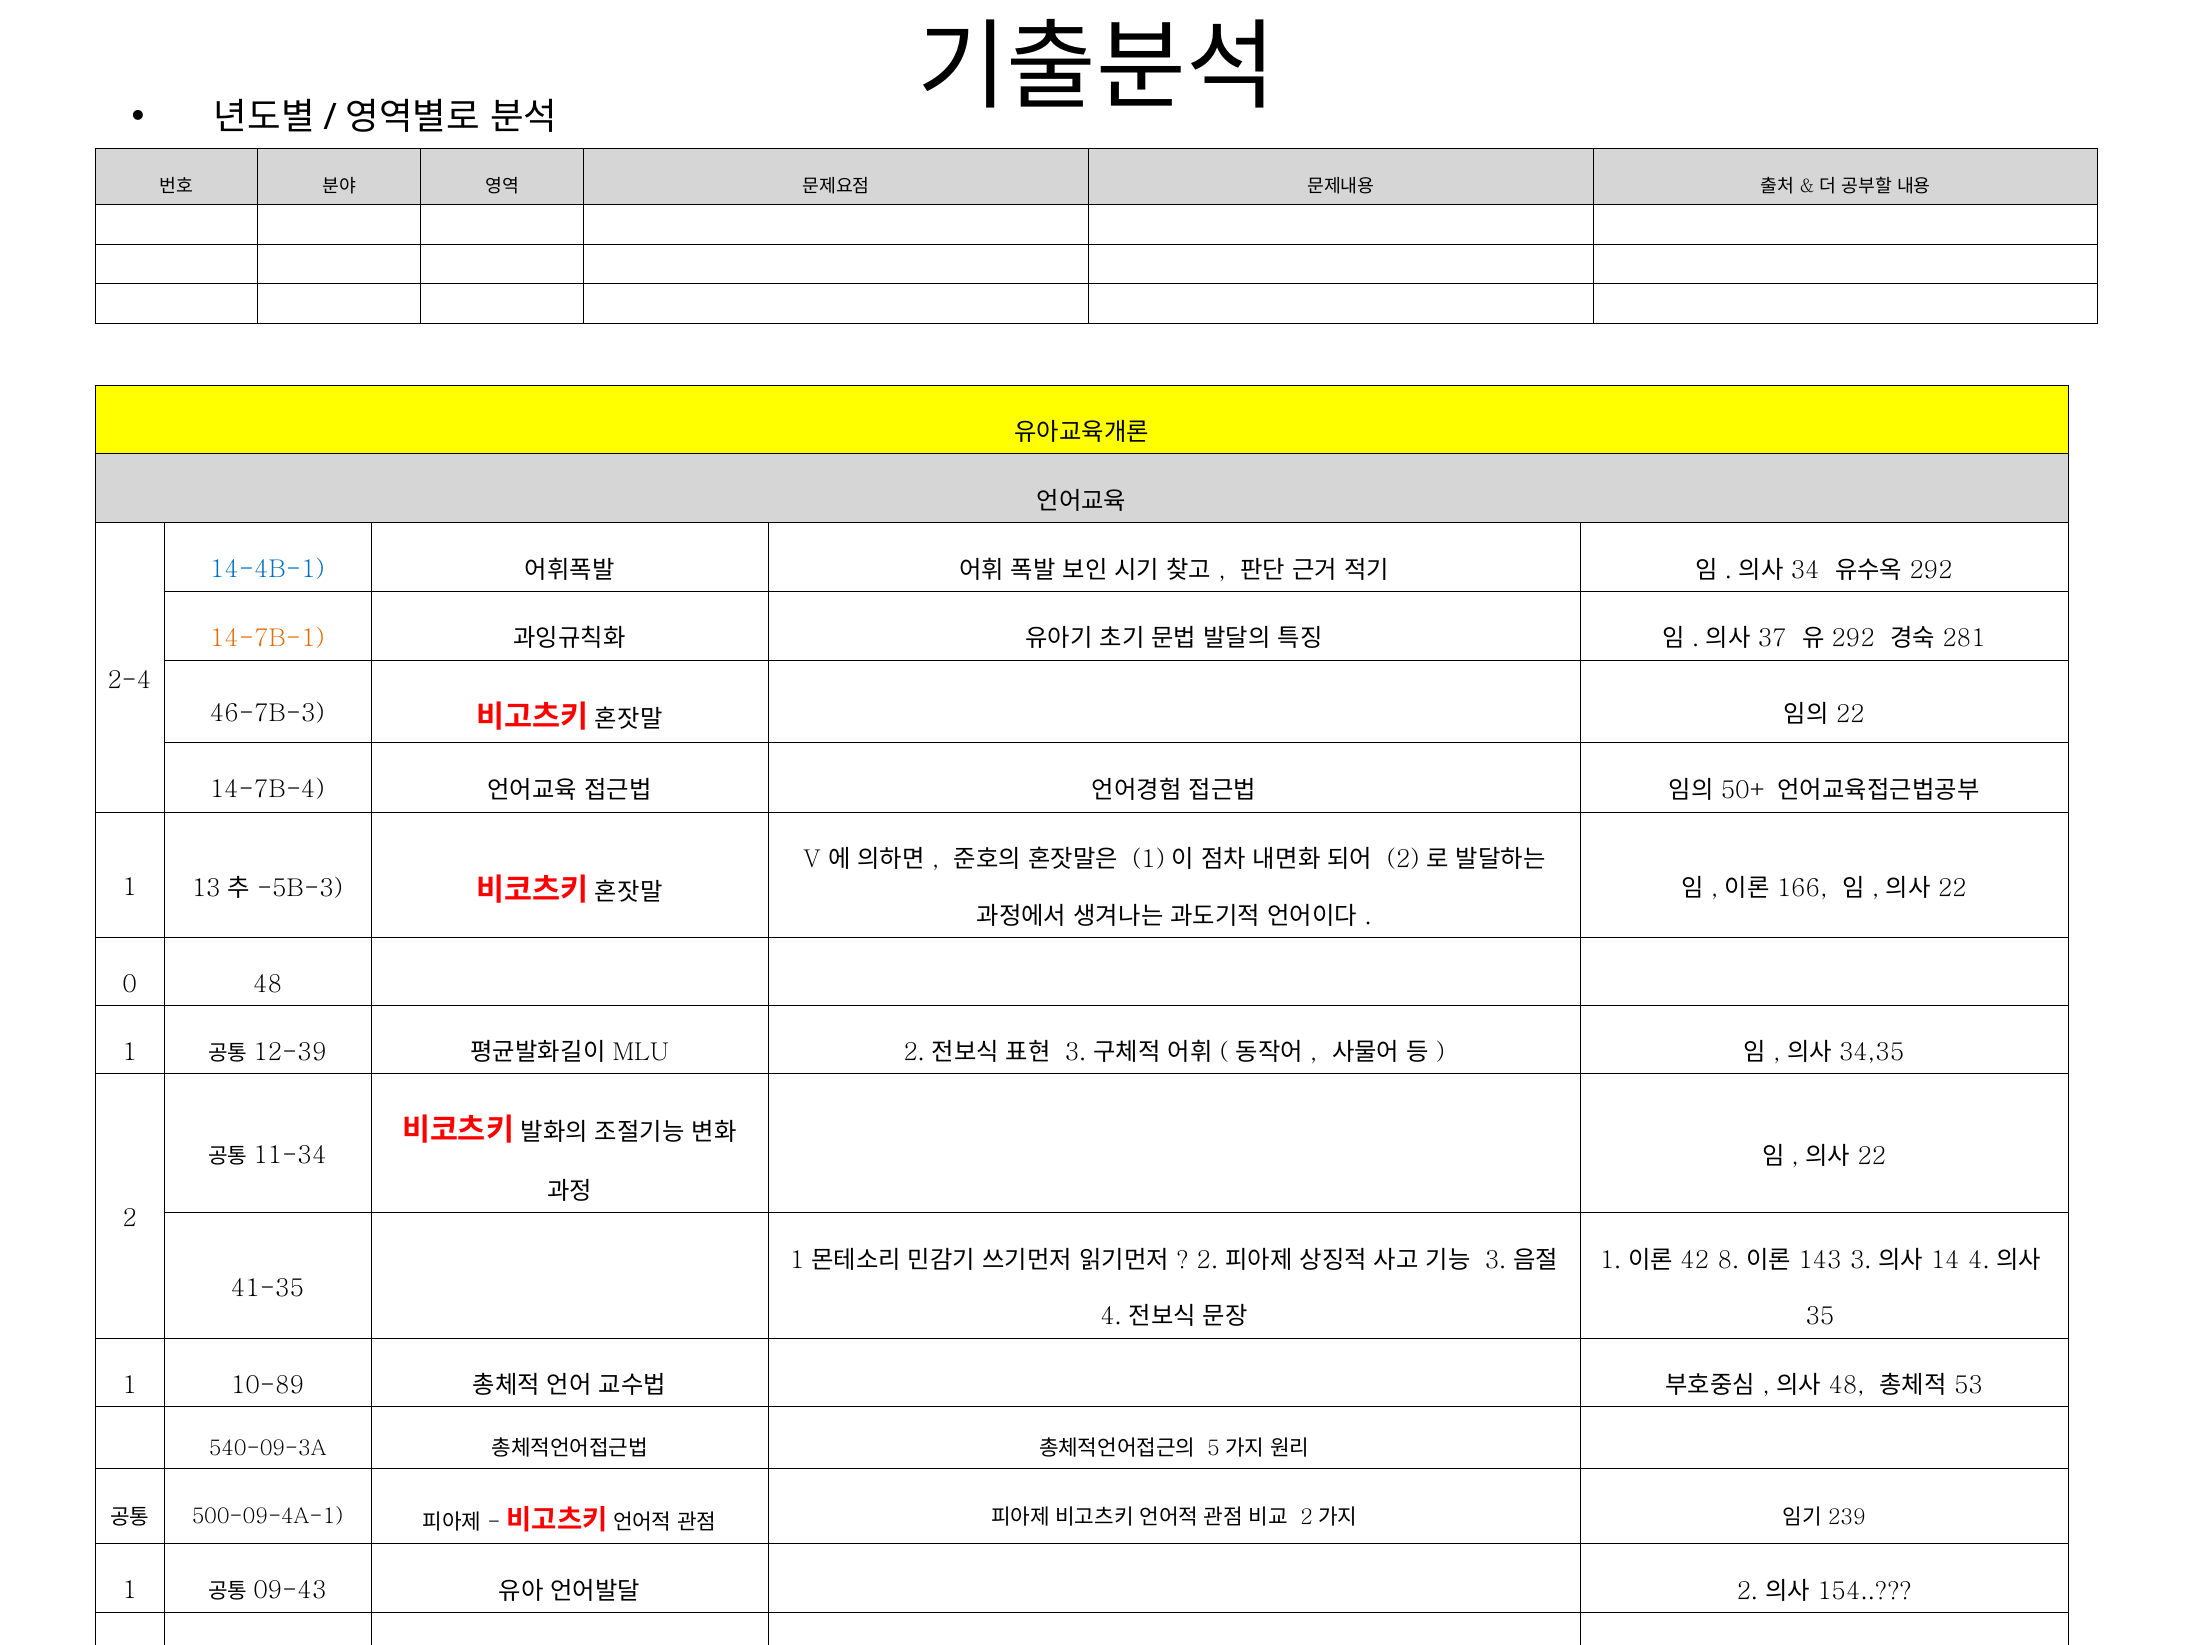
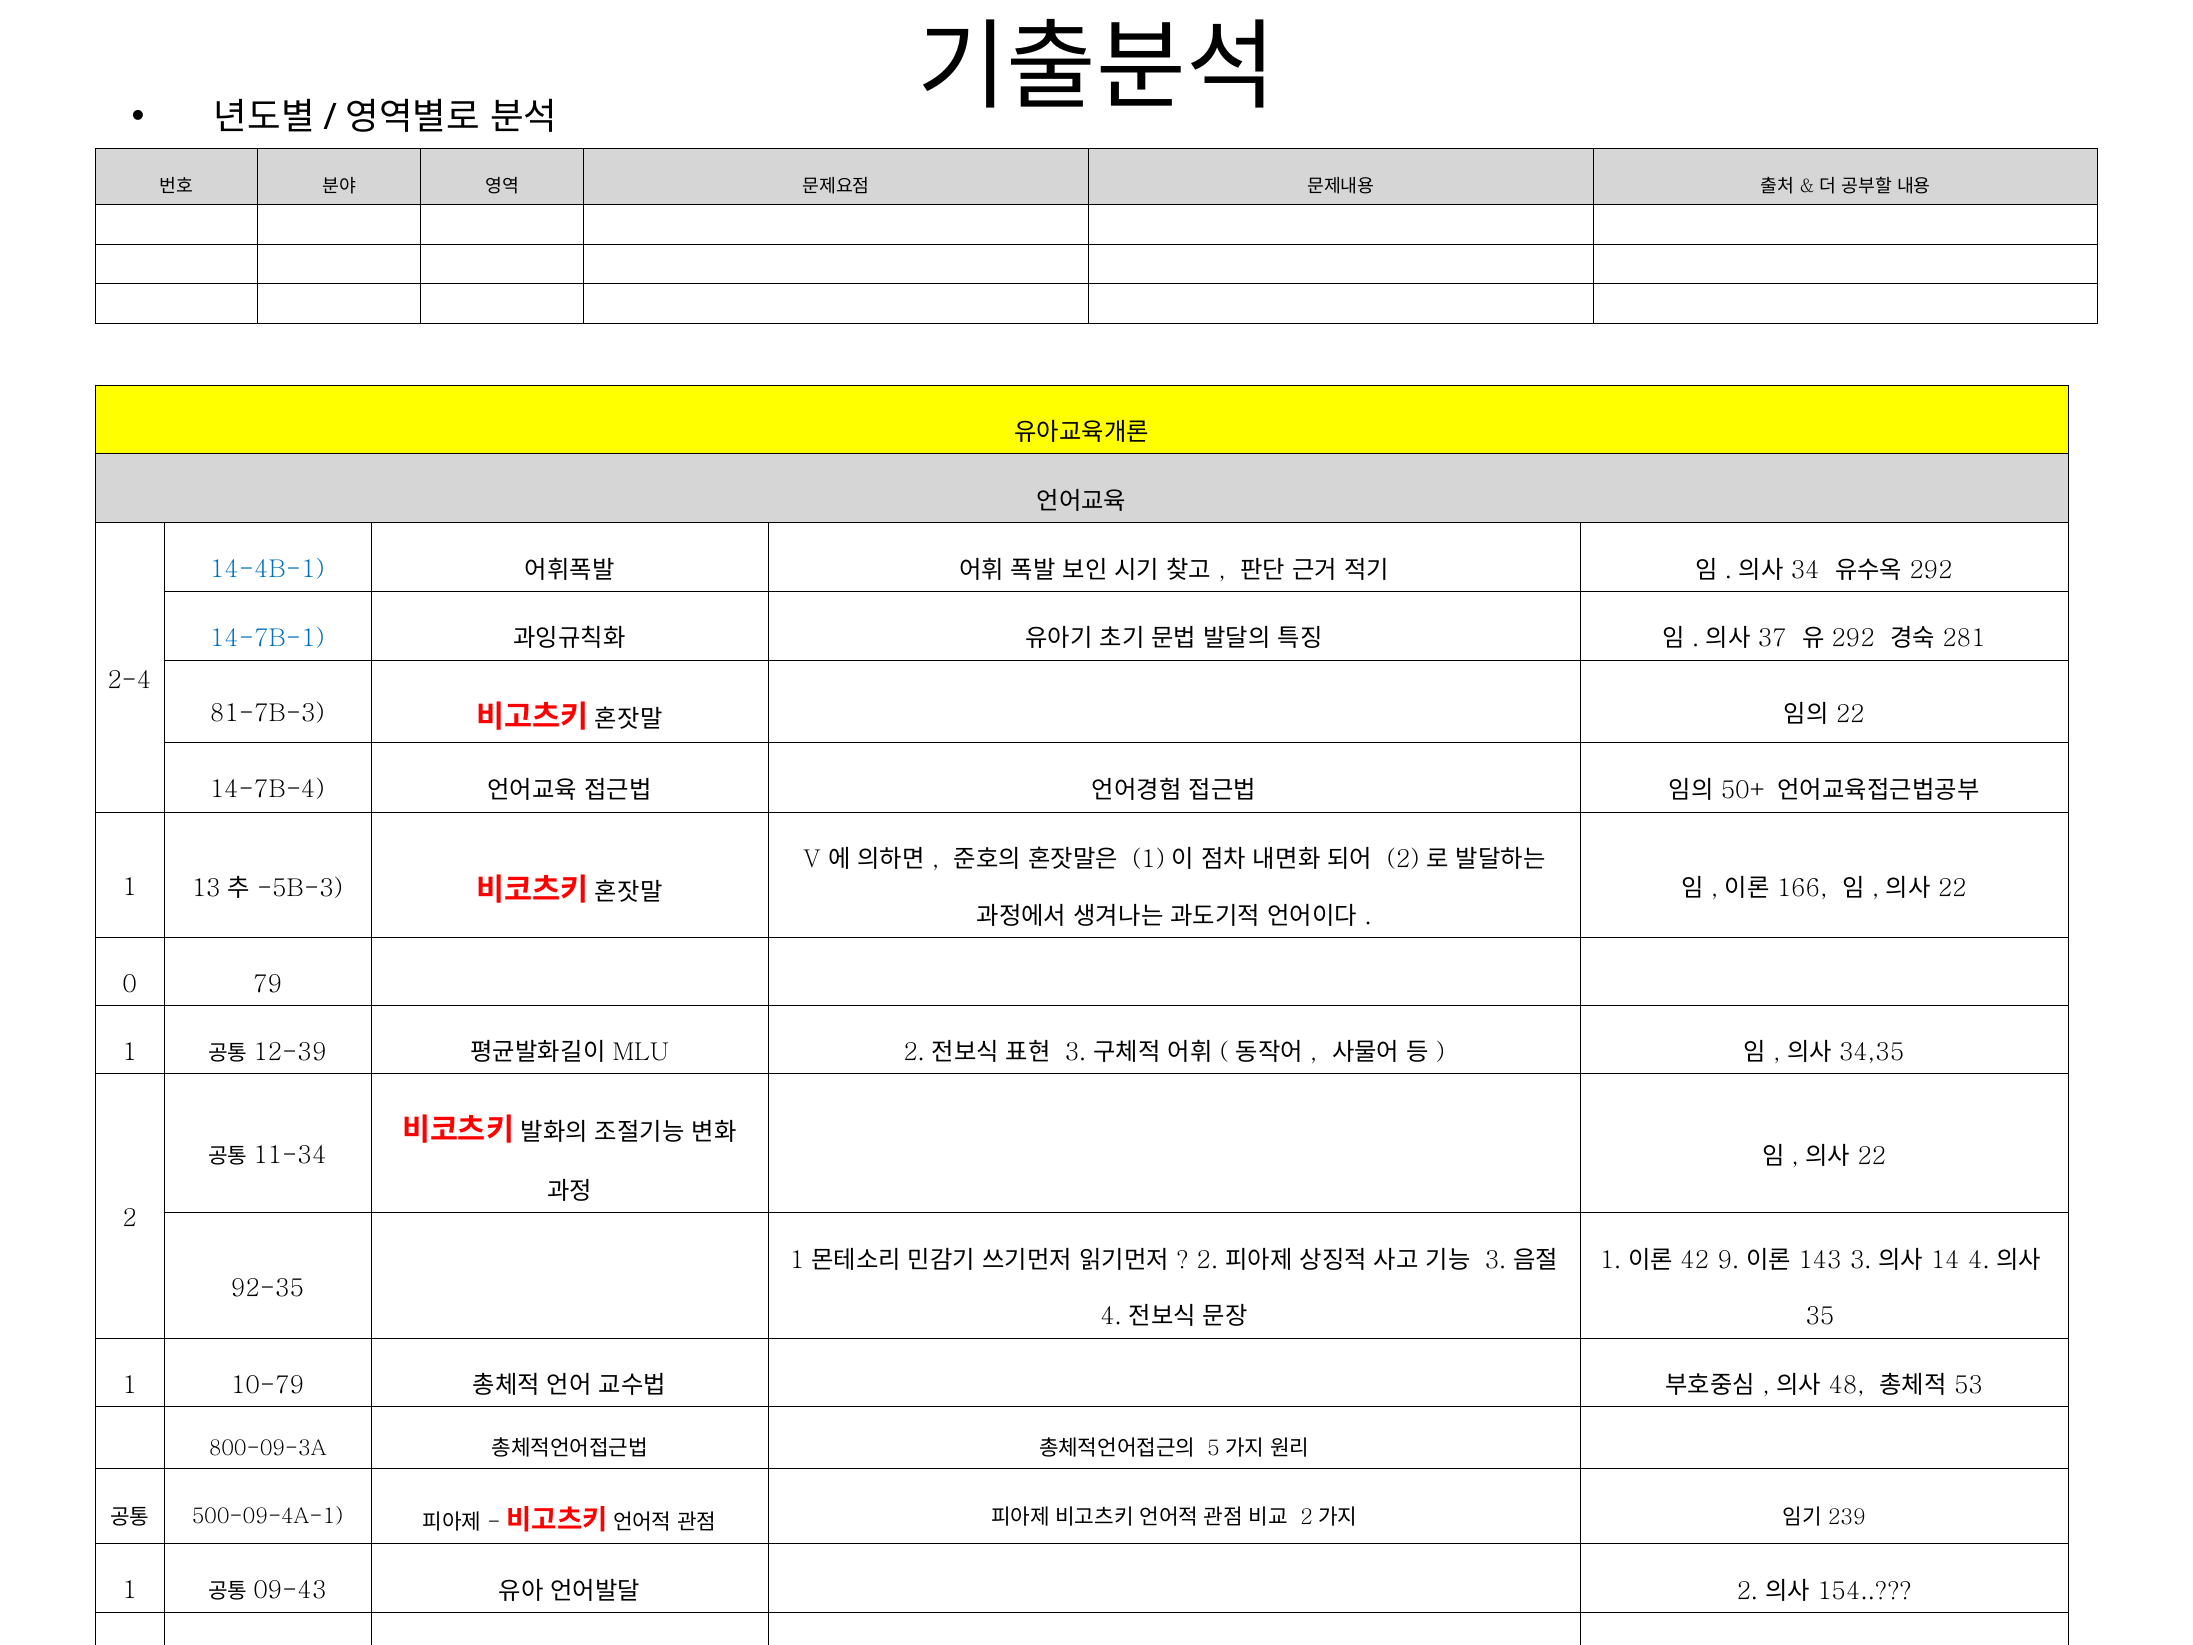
14-7B-1 colour: orange -> blue
46-7B-3: 46-7B-3 -> 81-7B-3
0 48: 48 -> 79
8: 8 -> 9
41-35: 41-35 -> 92-35
10-89: 10-89 -> 10-79
540-09-3A: 540-09-3A -> 800-09-3A
